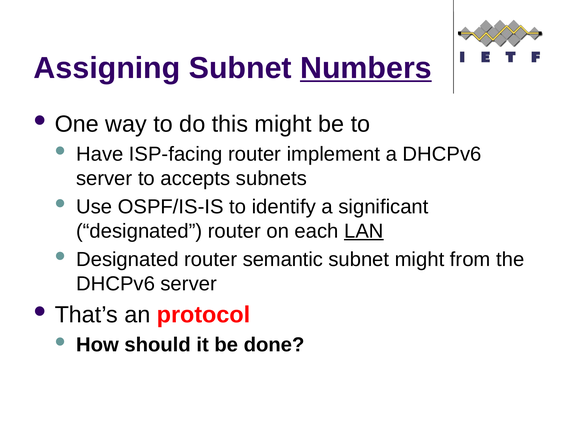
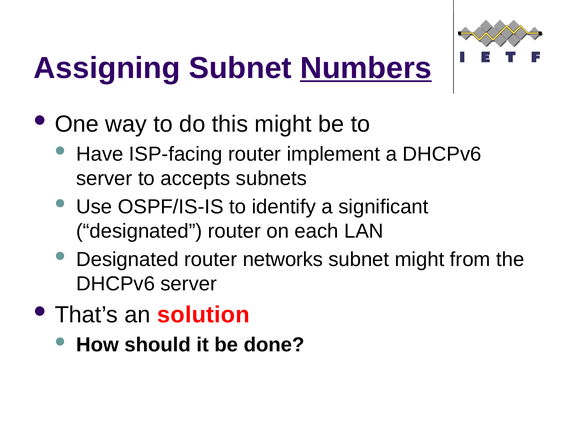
LAN underline: present -> none
semantic: semantic -> networks
protocol: protocol -> solution
